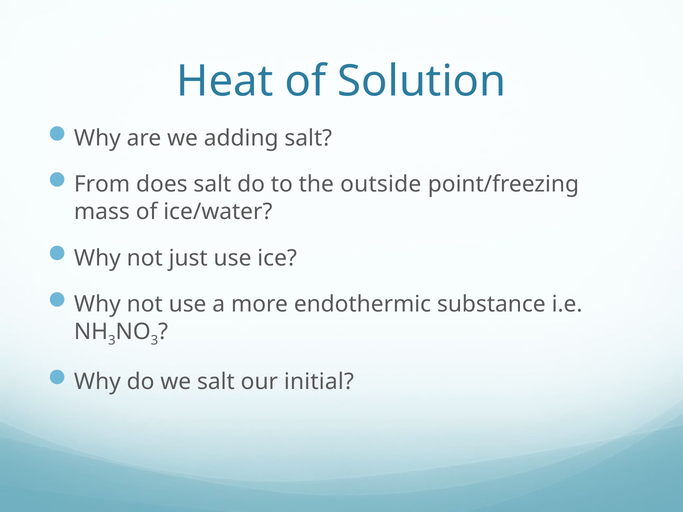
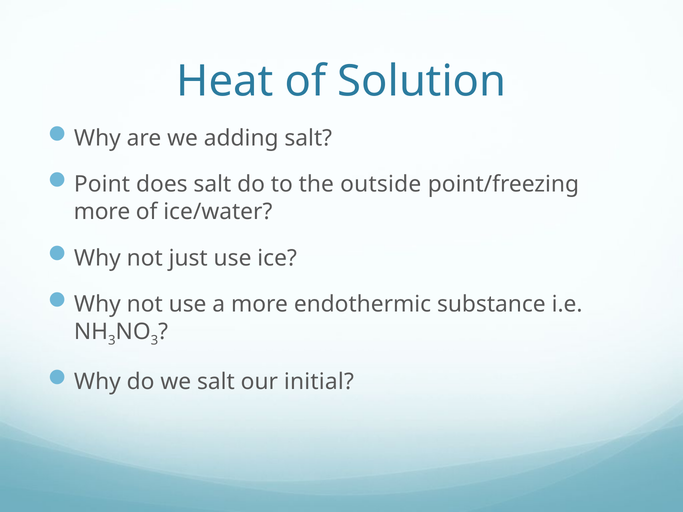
From: From -> Point
mass at (102, 212): mass -> more
